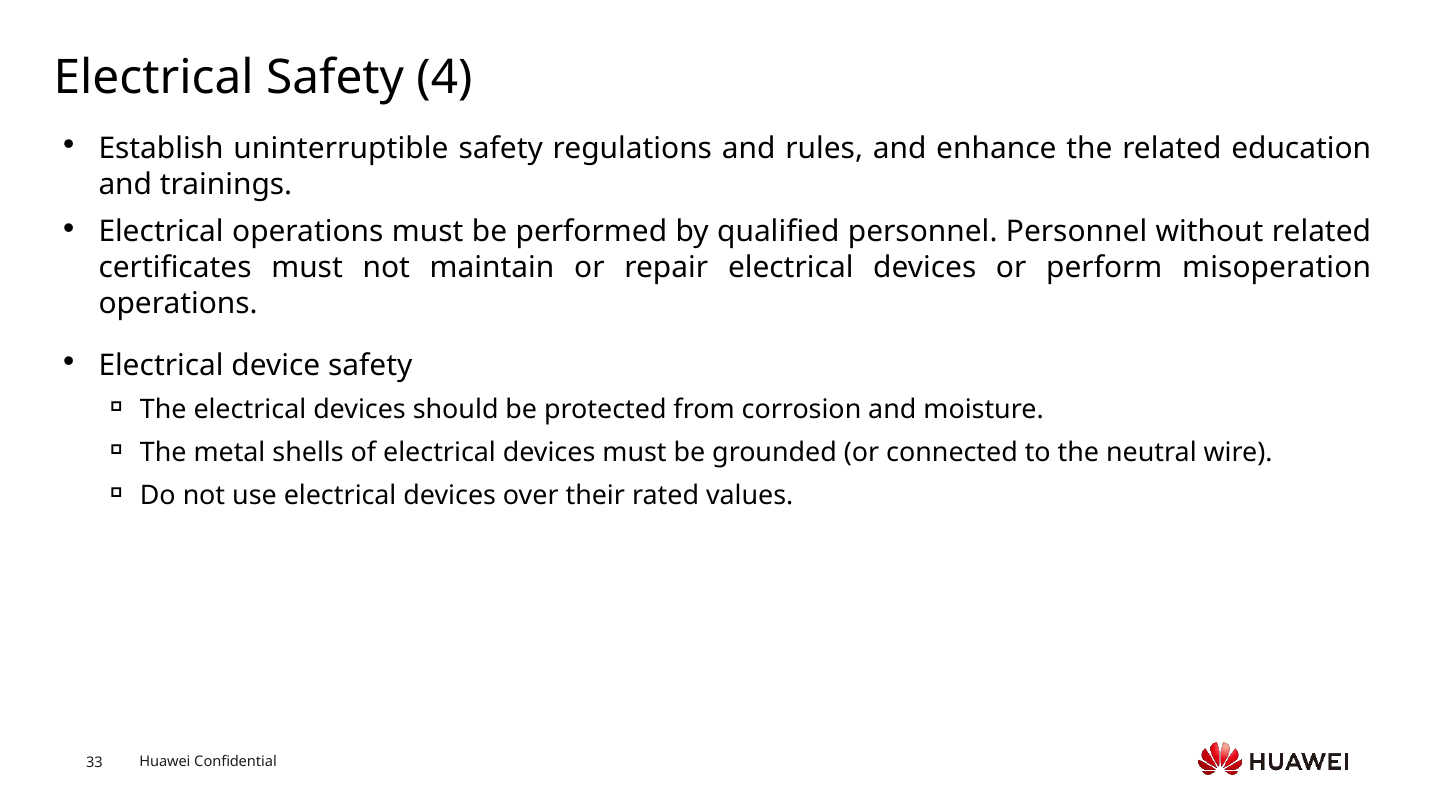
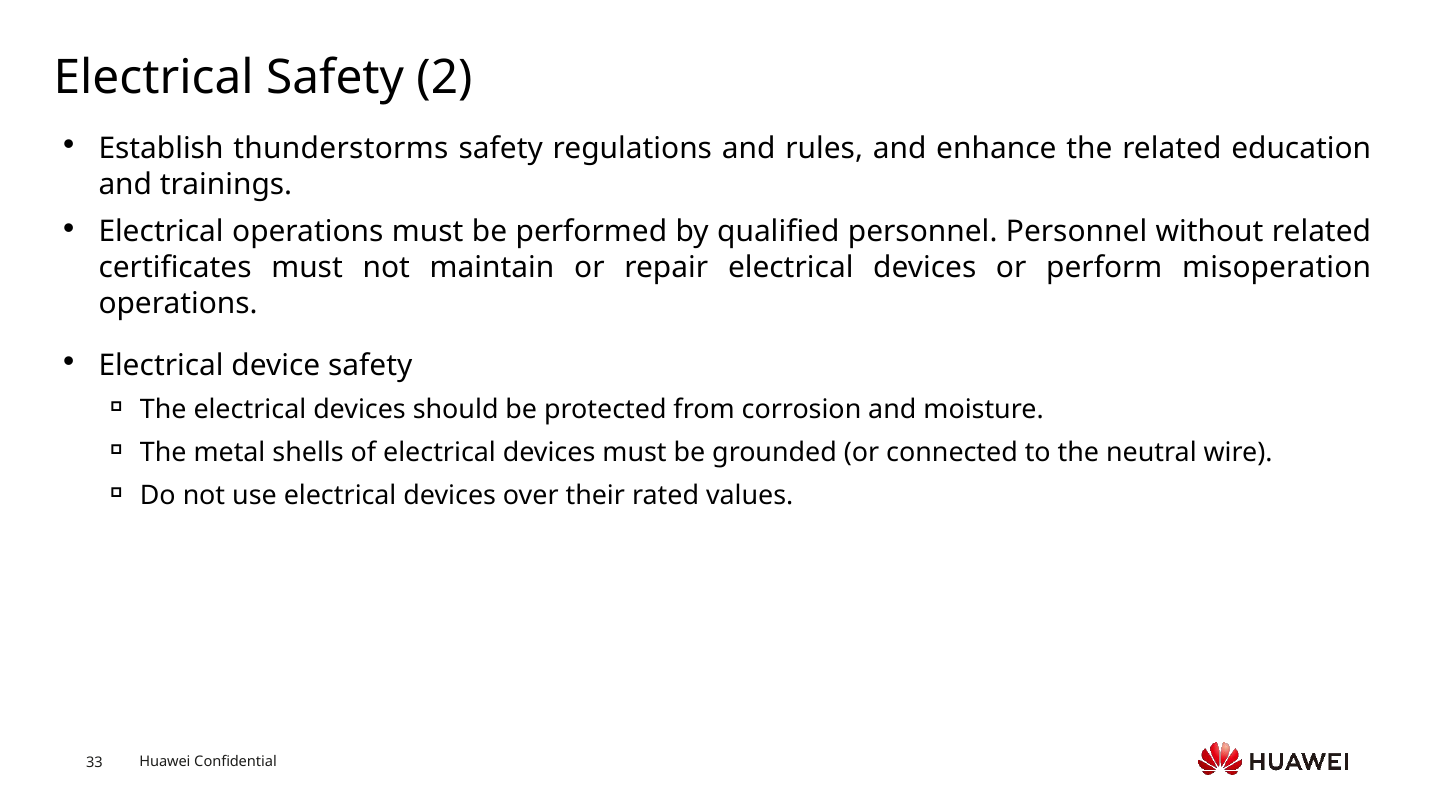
4: 4 -> 2
uninterruptible: uninterruptible -> thunderstorms
